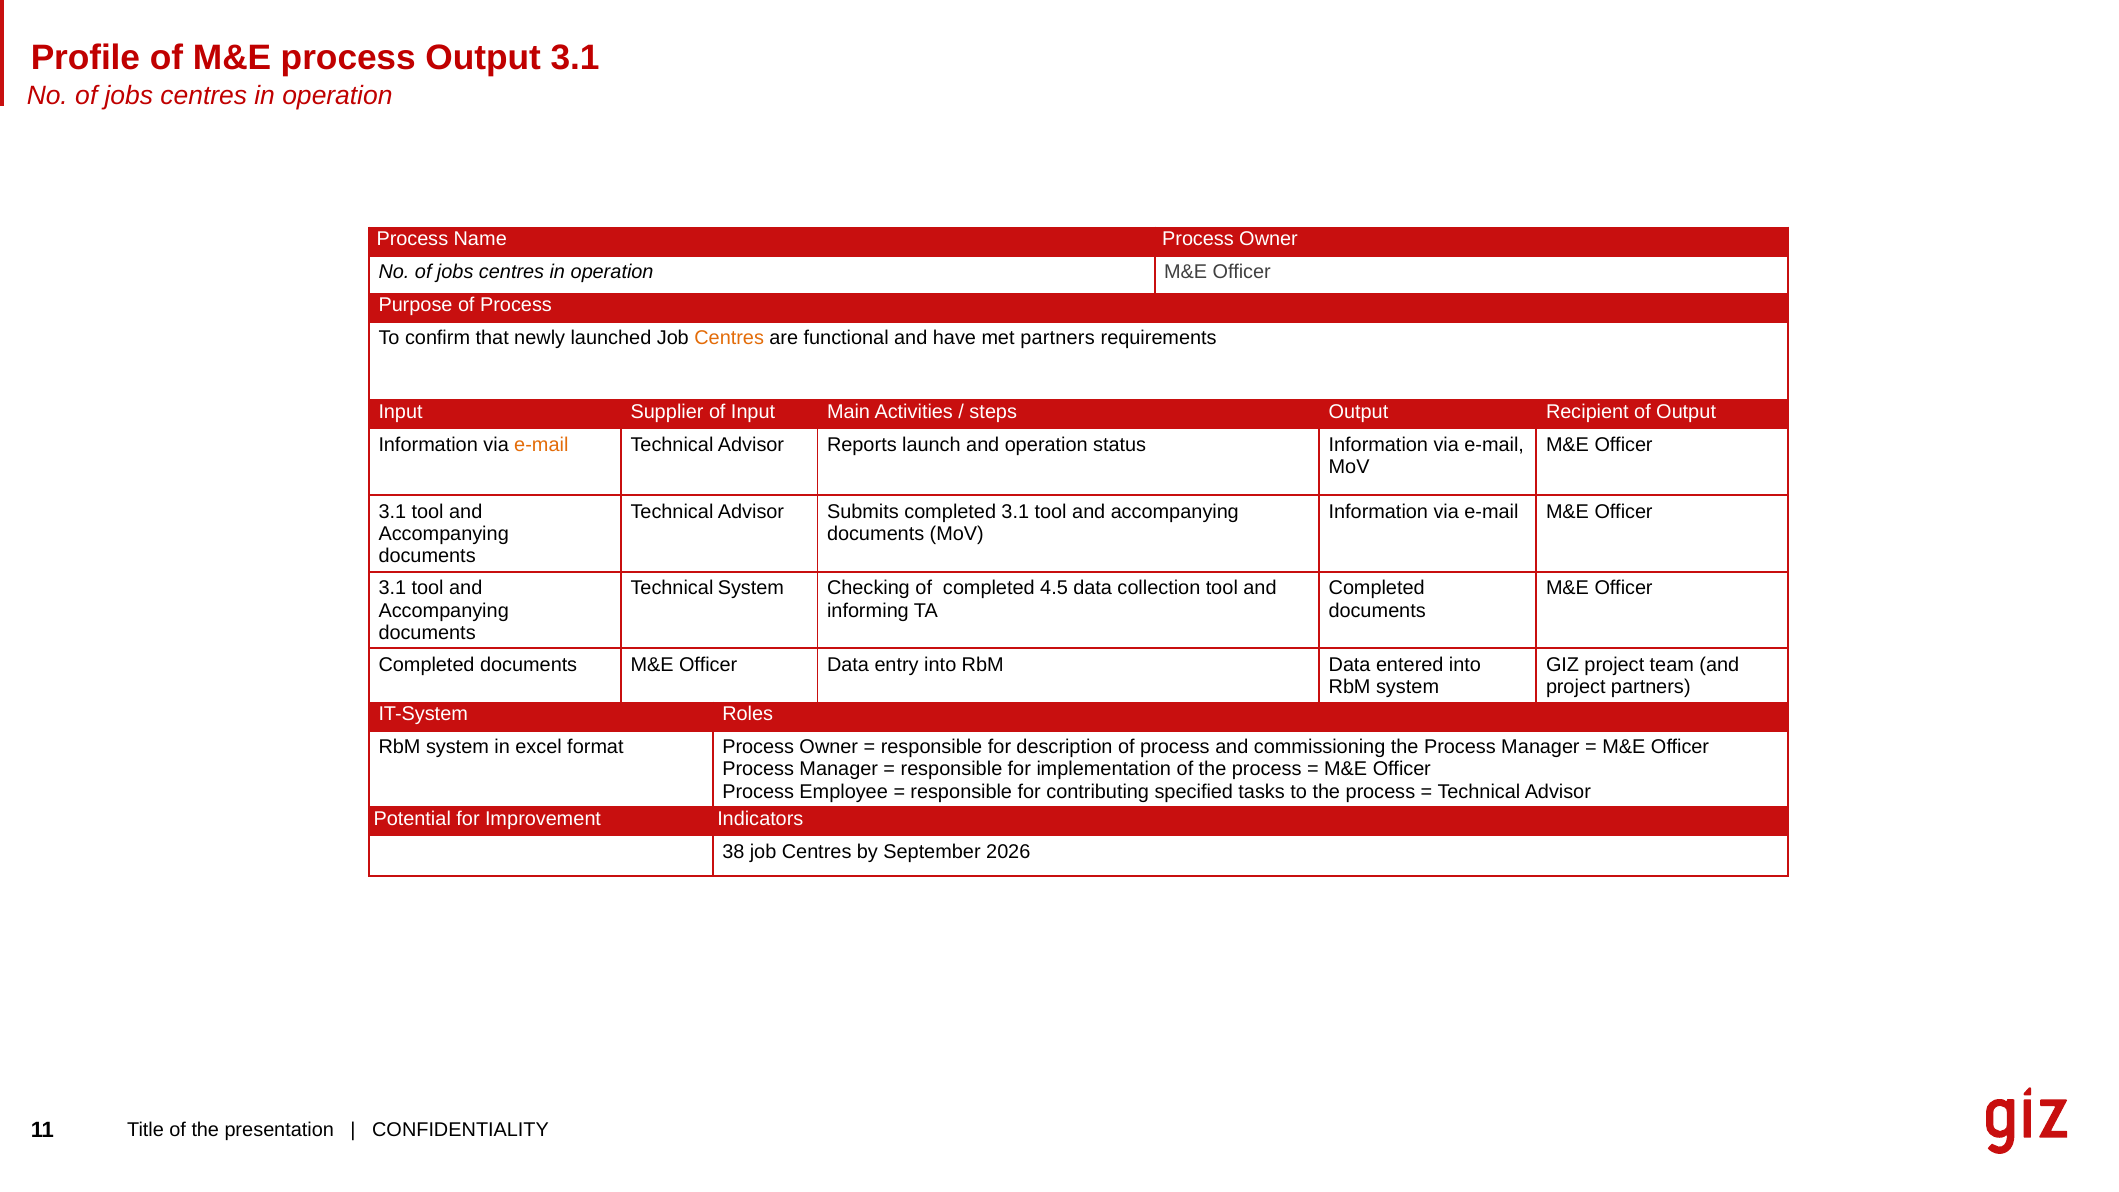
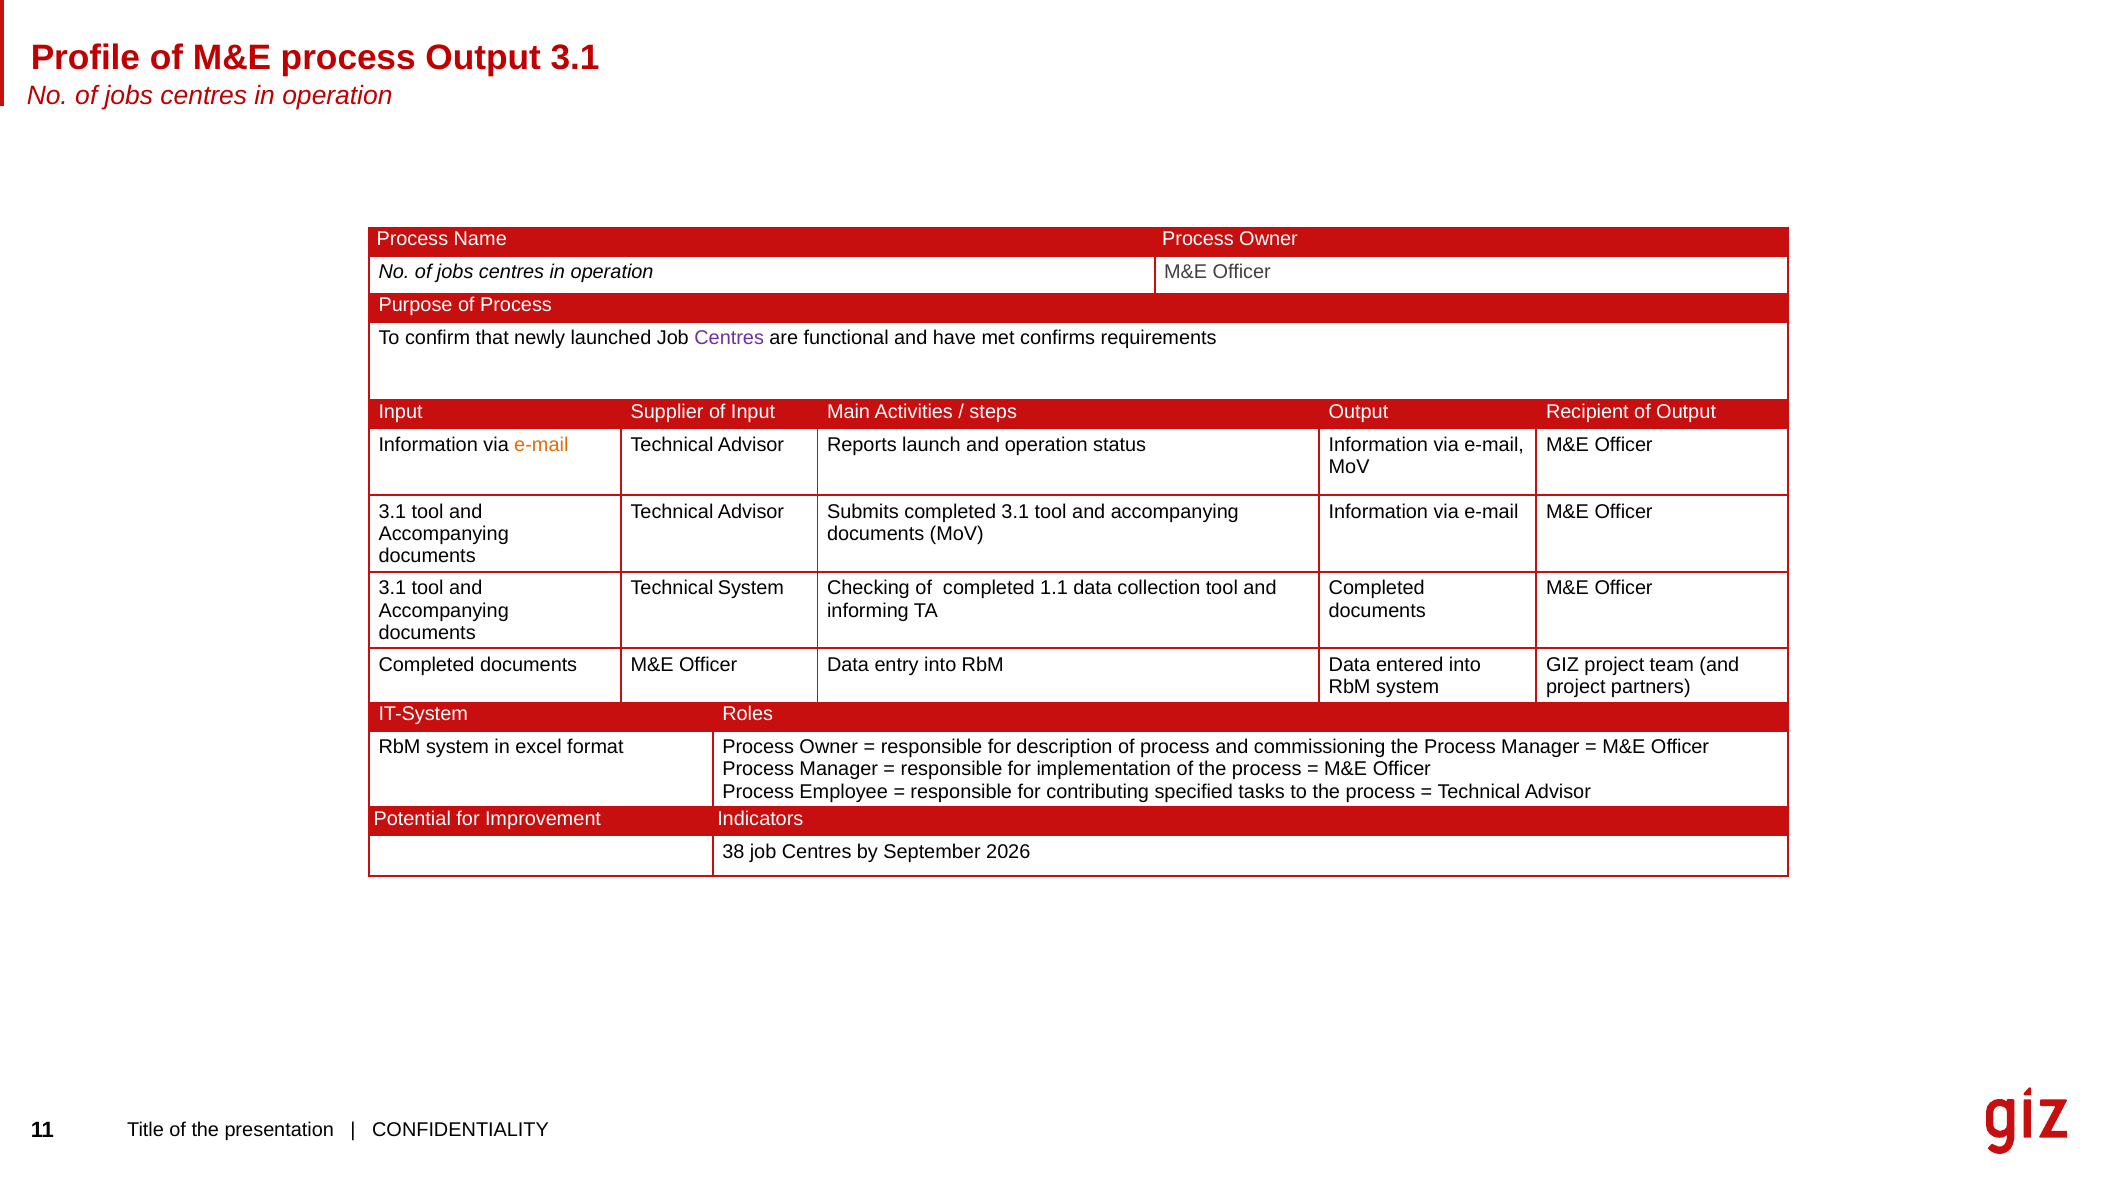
Centres at (729, 338) colour: orange -> purple
met partners: partners -> confirms
4.5: 4.5 -> 1.1
